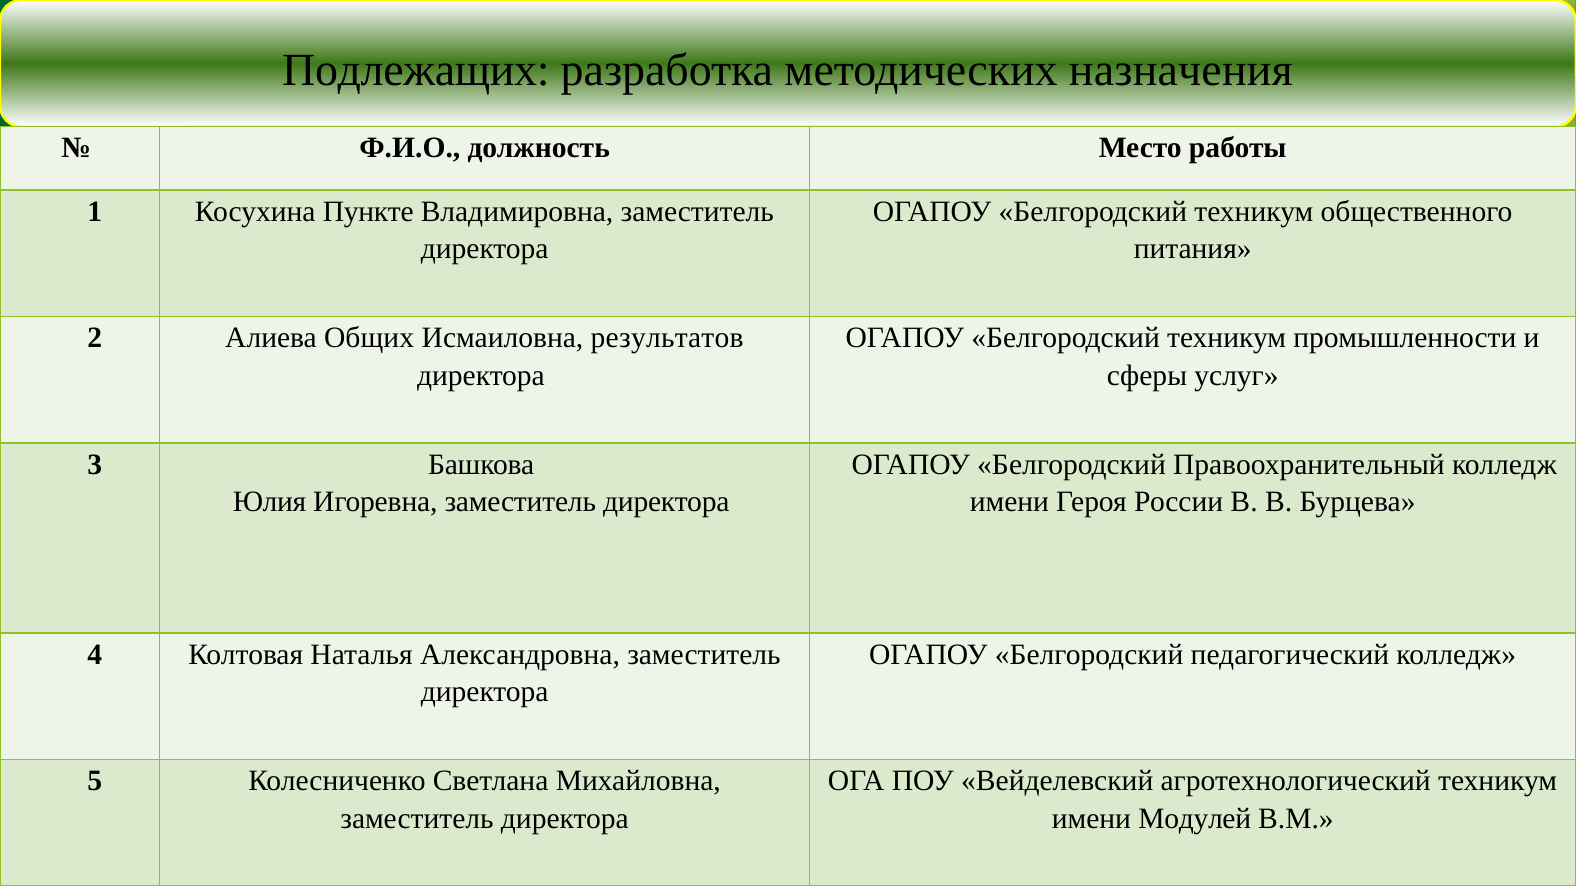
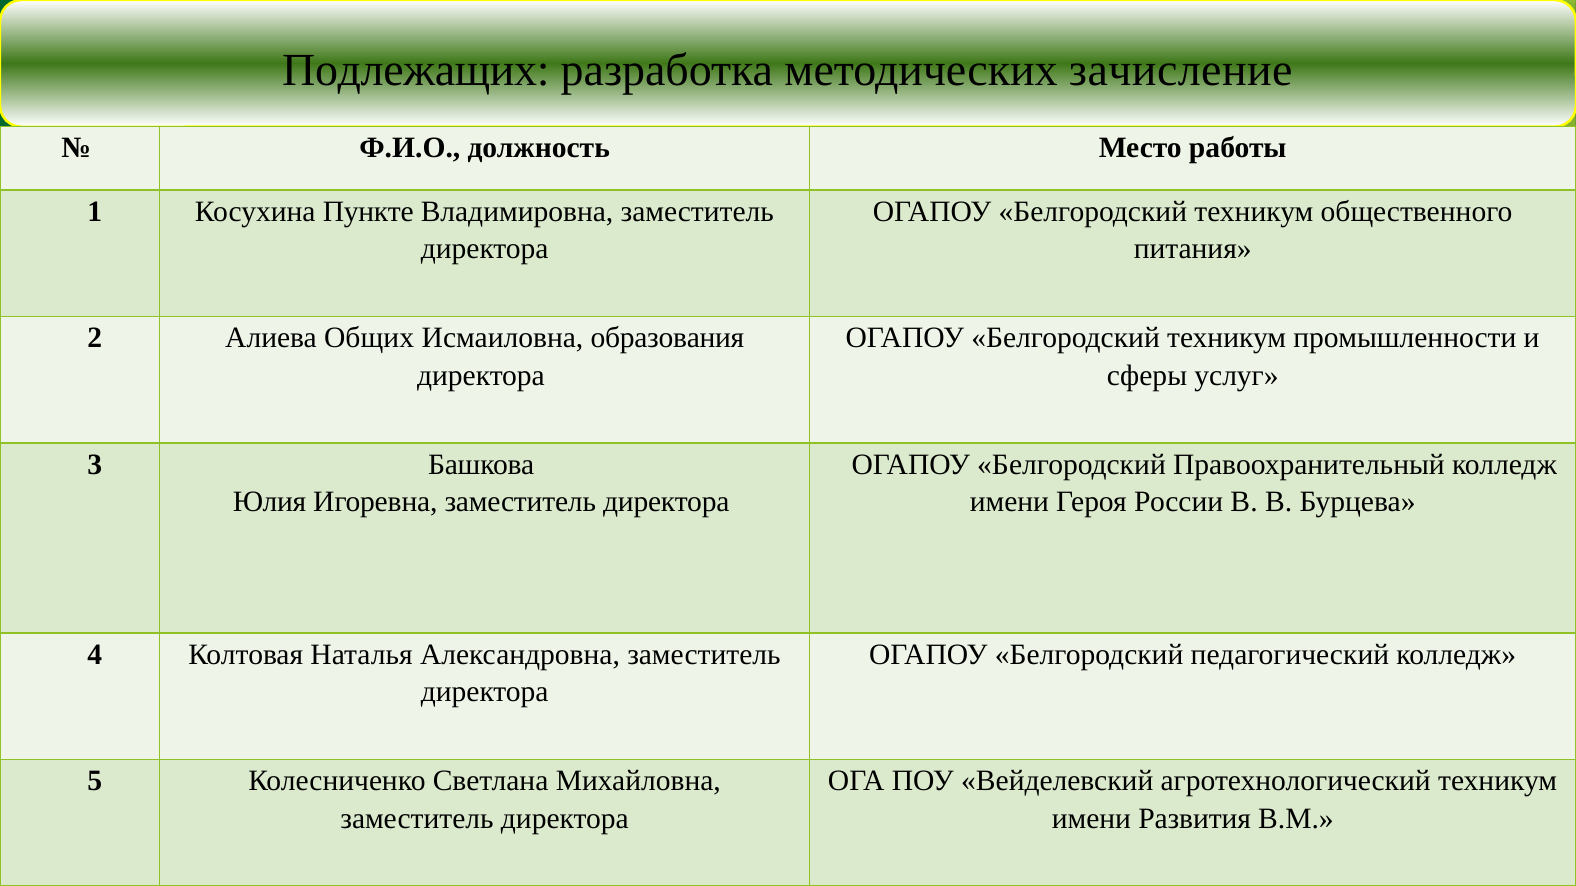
назначения: назначения -> зачисление
результатов: результатов -> образования
Модулей: Модулей -> Развития
